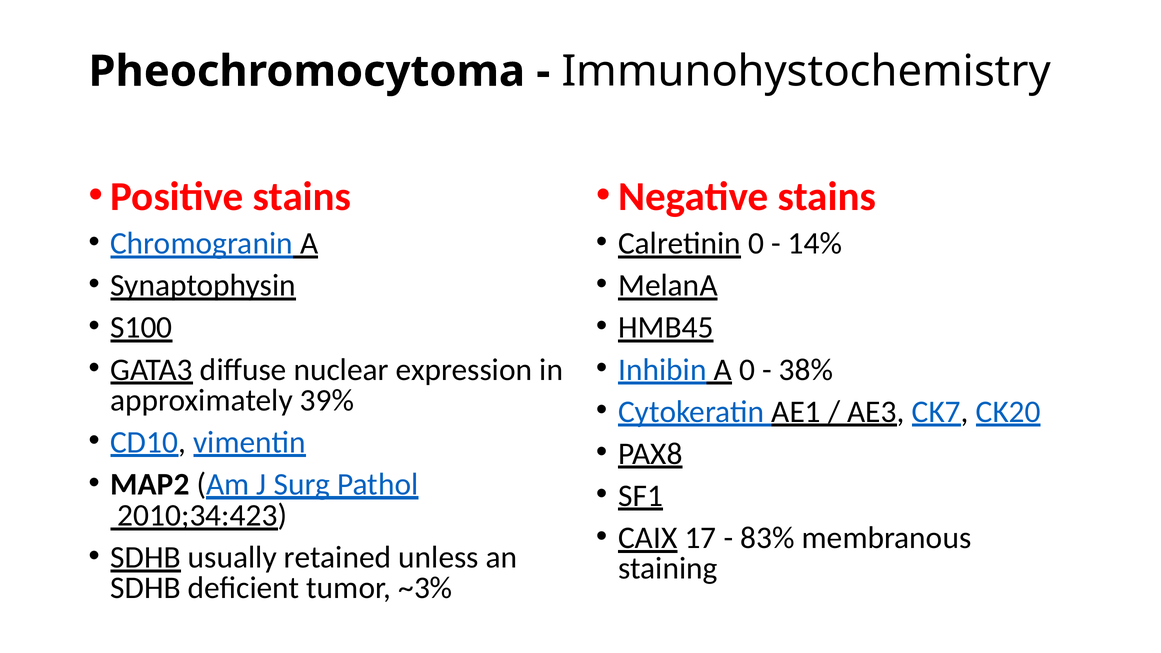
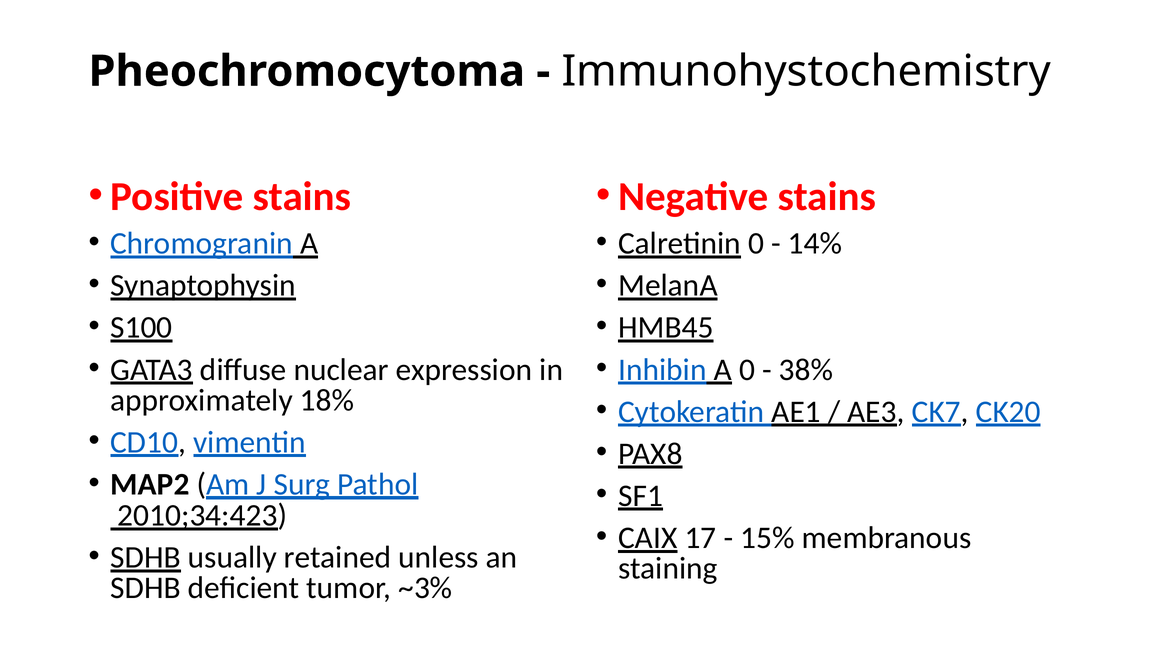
39%: 39% -> 18%
83%: 83% -> 15%
